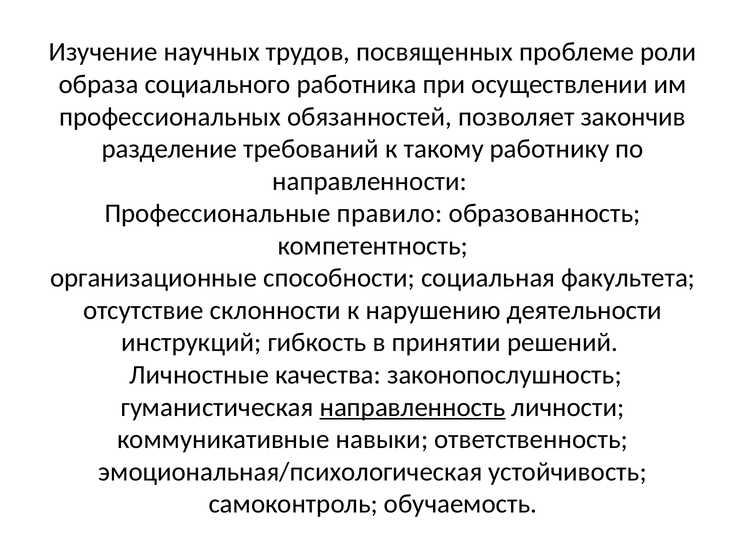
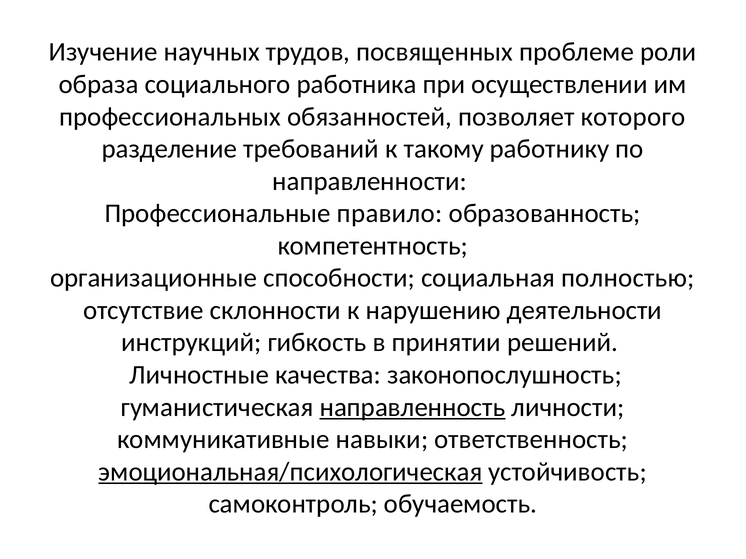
закончив: закончив -> которого
факультета: факультета -> полностью
эмоциональная/психологическая underline: none -> present
